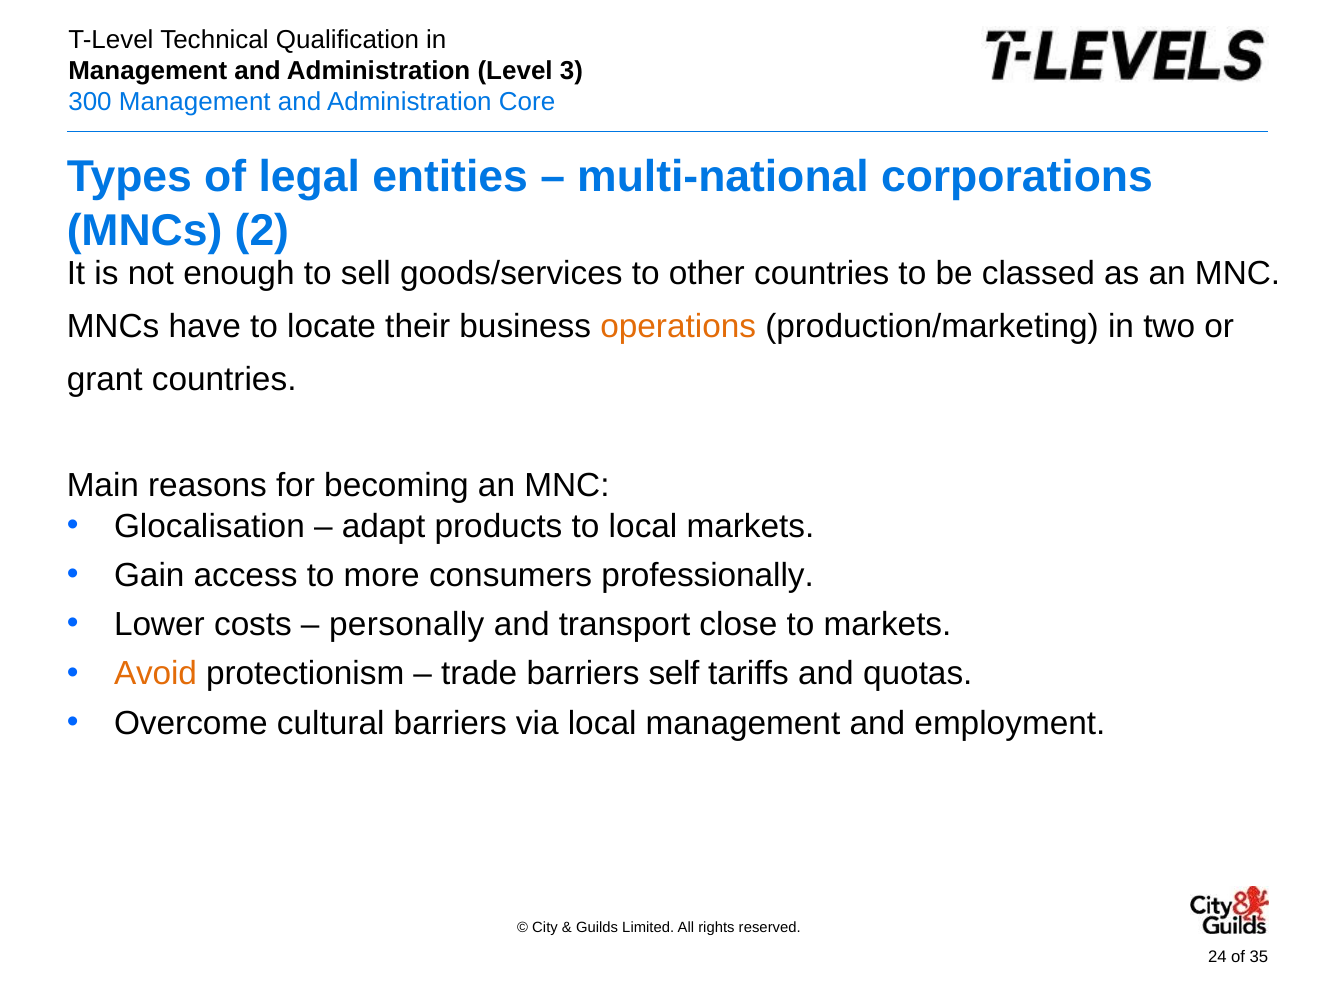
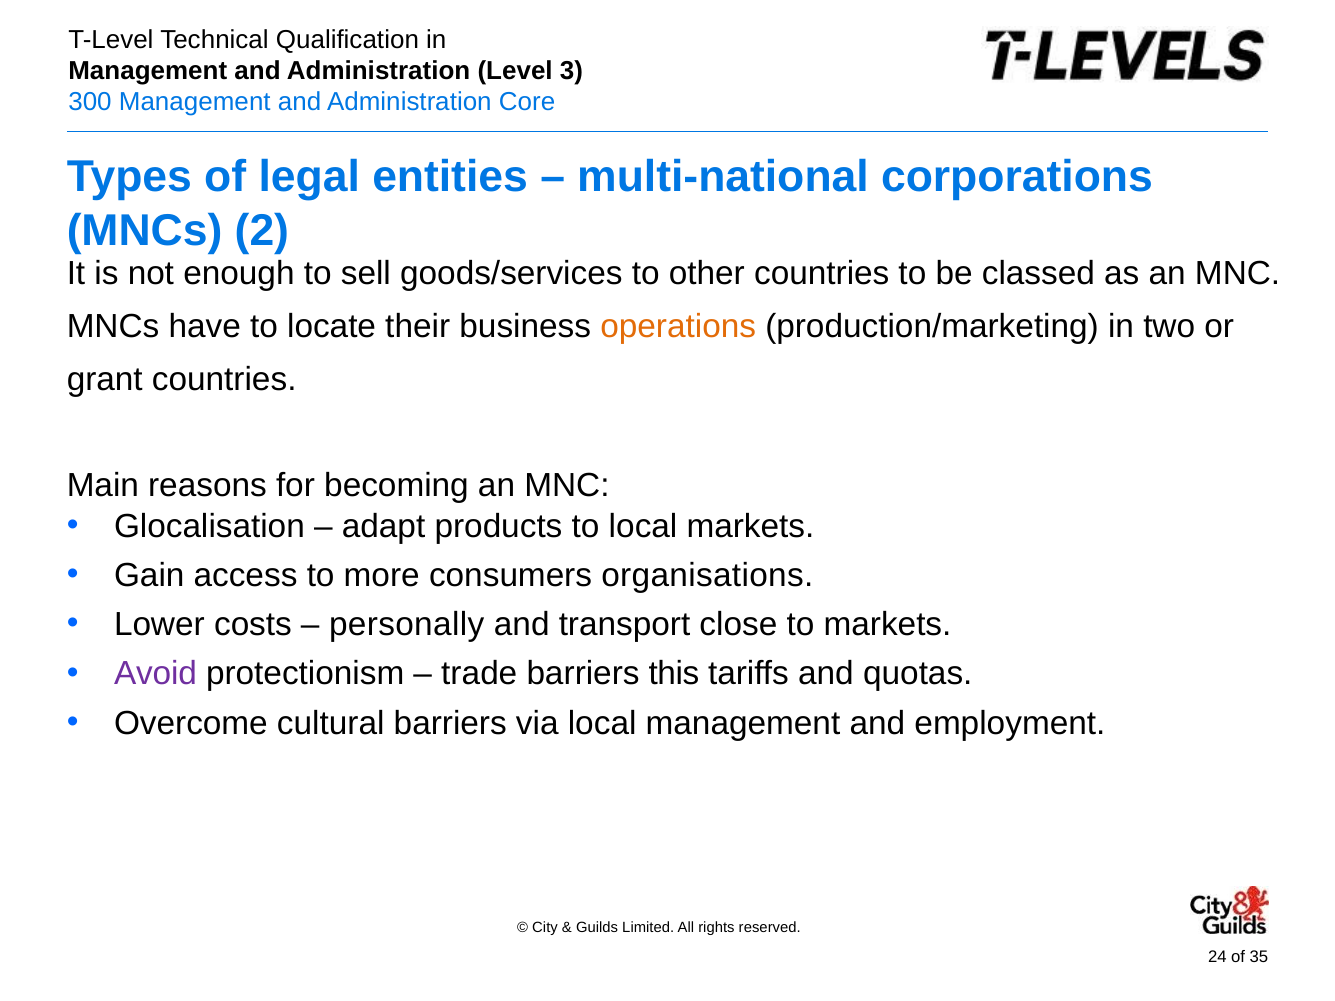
professionally: professionally -> organisations
Avoid colour: orange -> purple
self: self -> this
